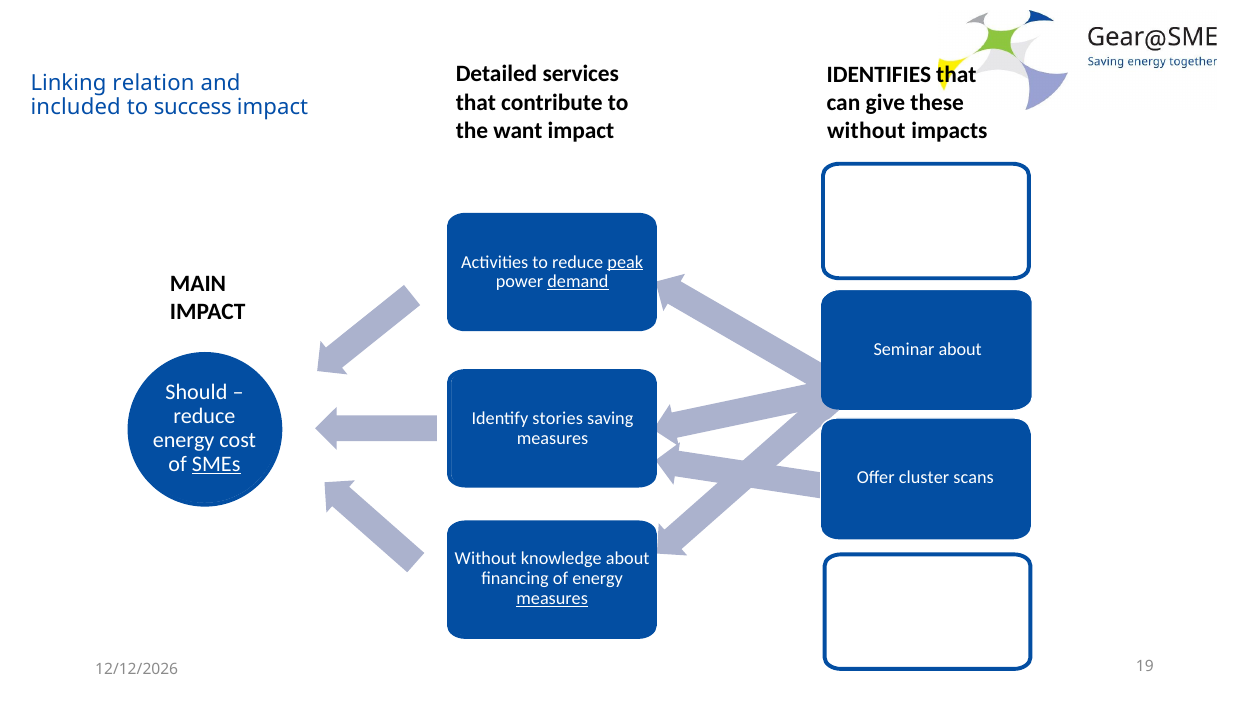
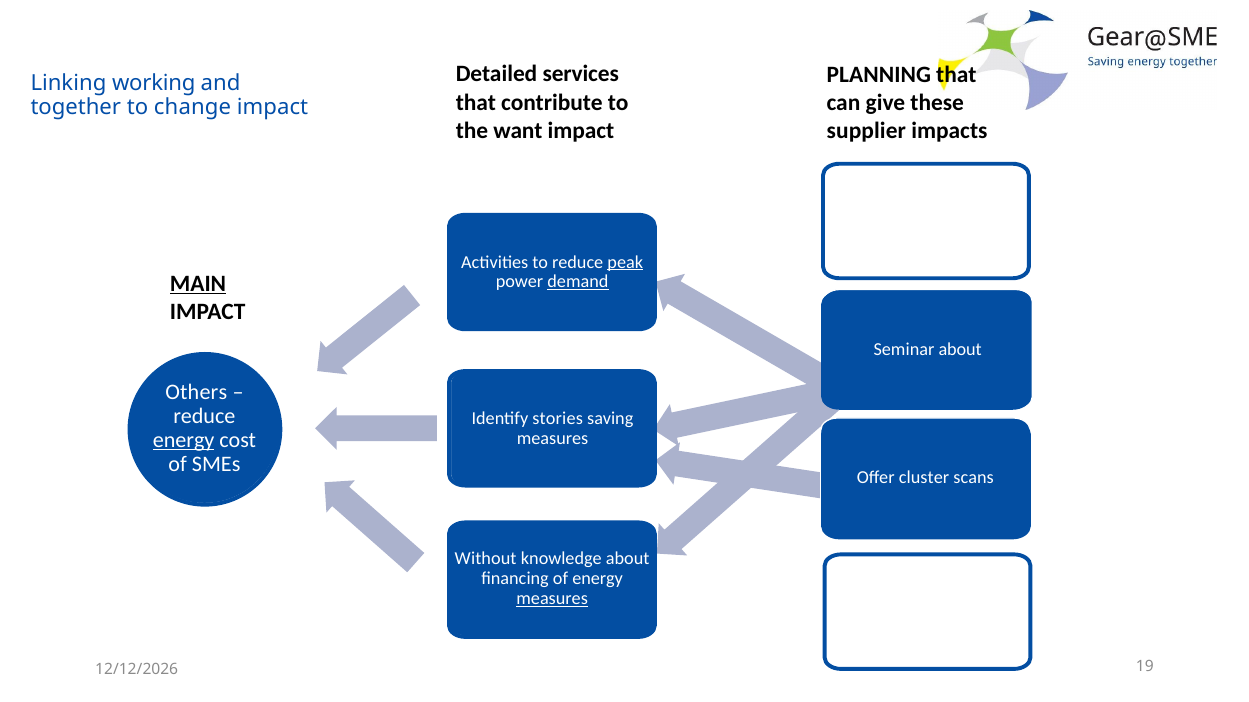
IDENTIFIES: IDENTIFIES -> PLANNING
relation: relation -> working
included: included -> together
success: success -> change
without at (866, 131): without -> supplier
MAIN underline: none -> present
Should: Should -> Others
energy at (184, 440) underline: none -> present
SMEs underline: present -> none
